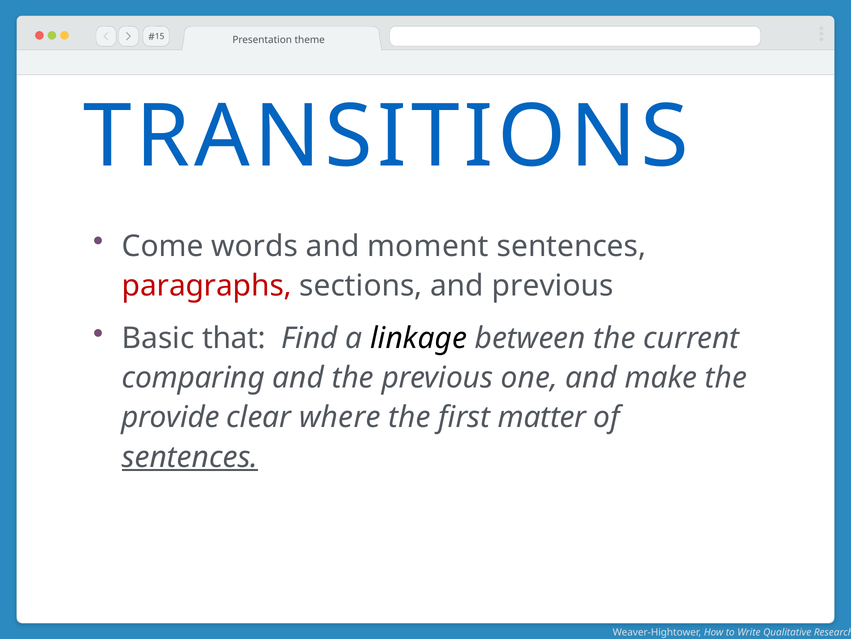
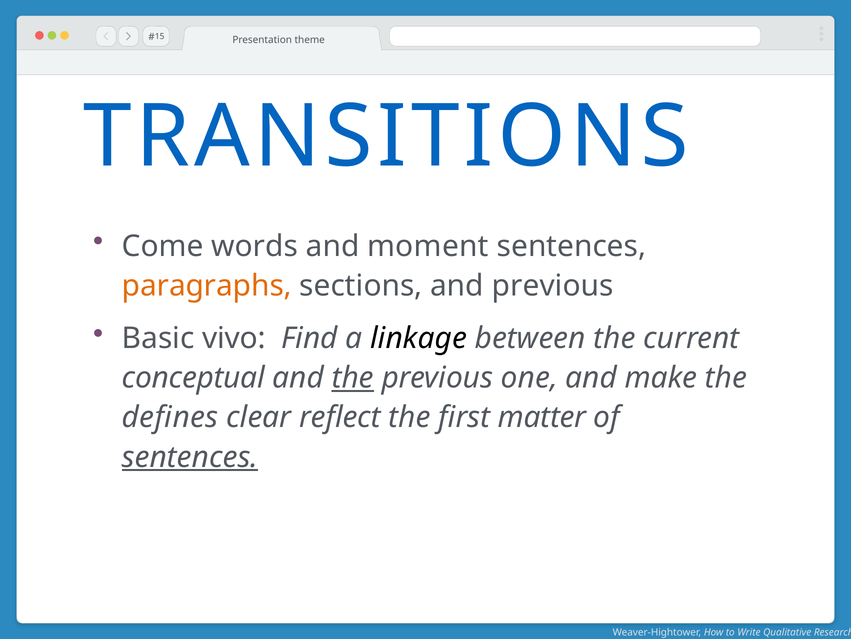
paragraphs colour: red -> orange
that: that -> vivo
comparing: comparing -> conceptual
the at (353, 378) underline: none -> present
provide: provide -> defines
where: where -> reflect
